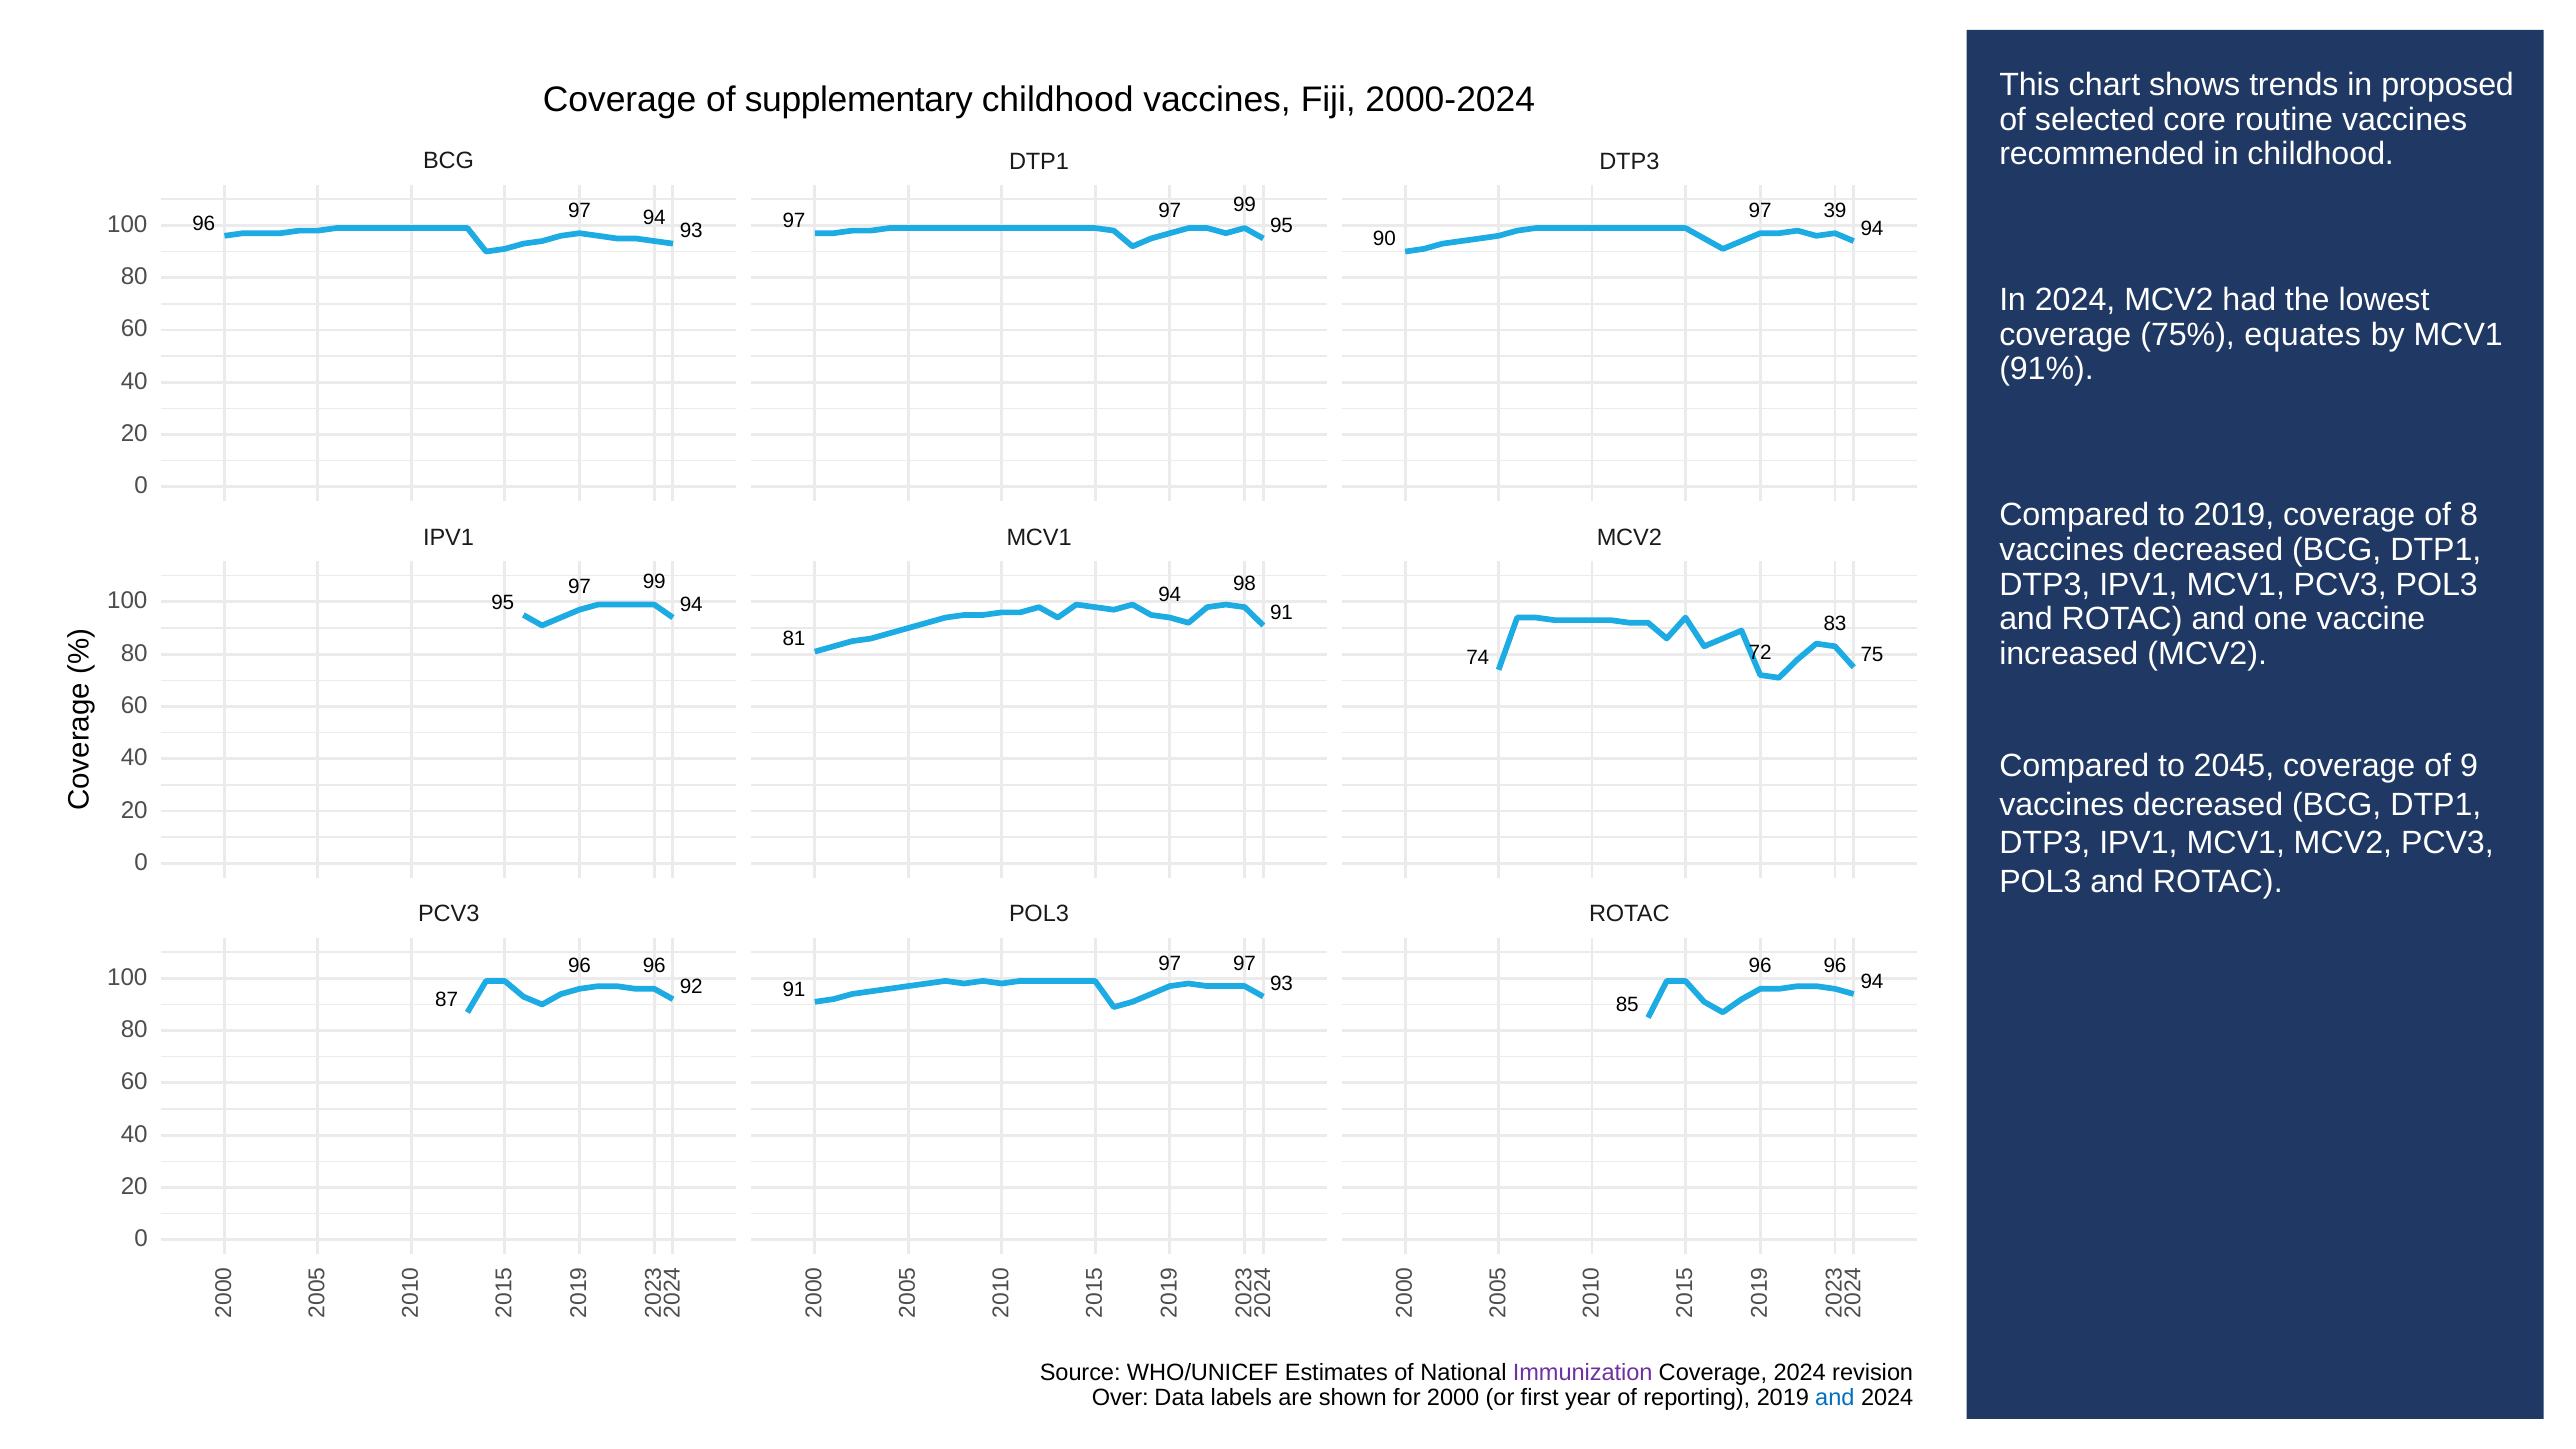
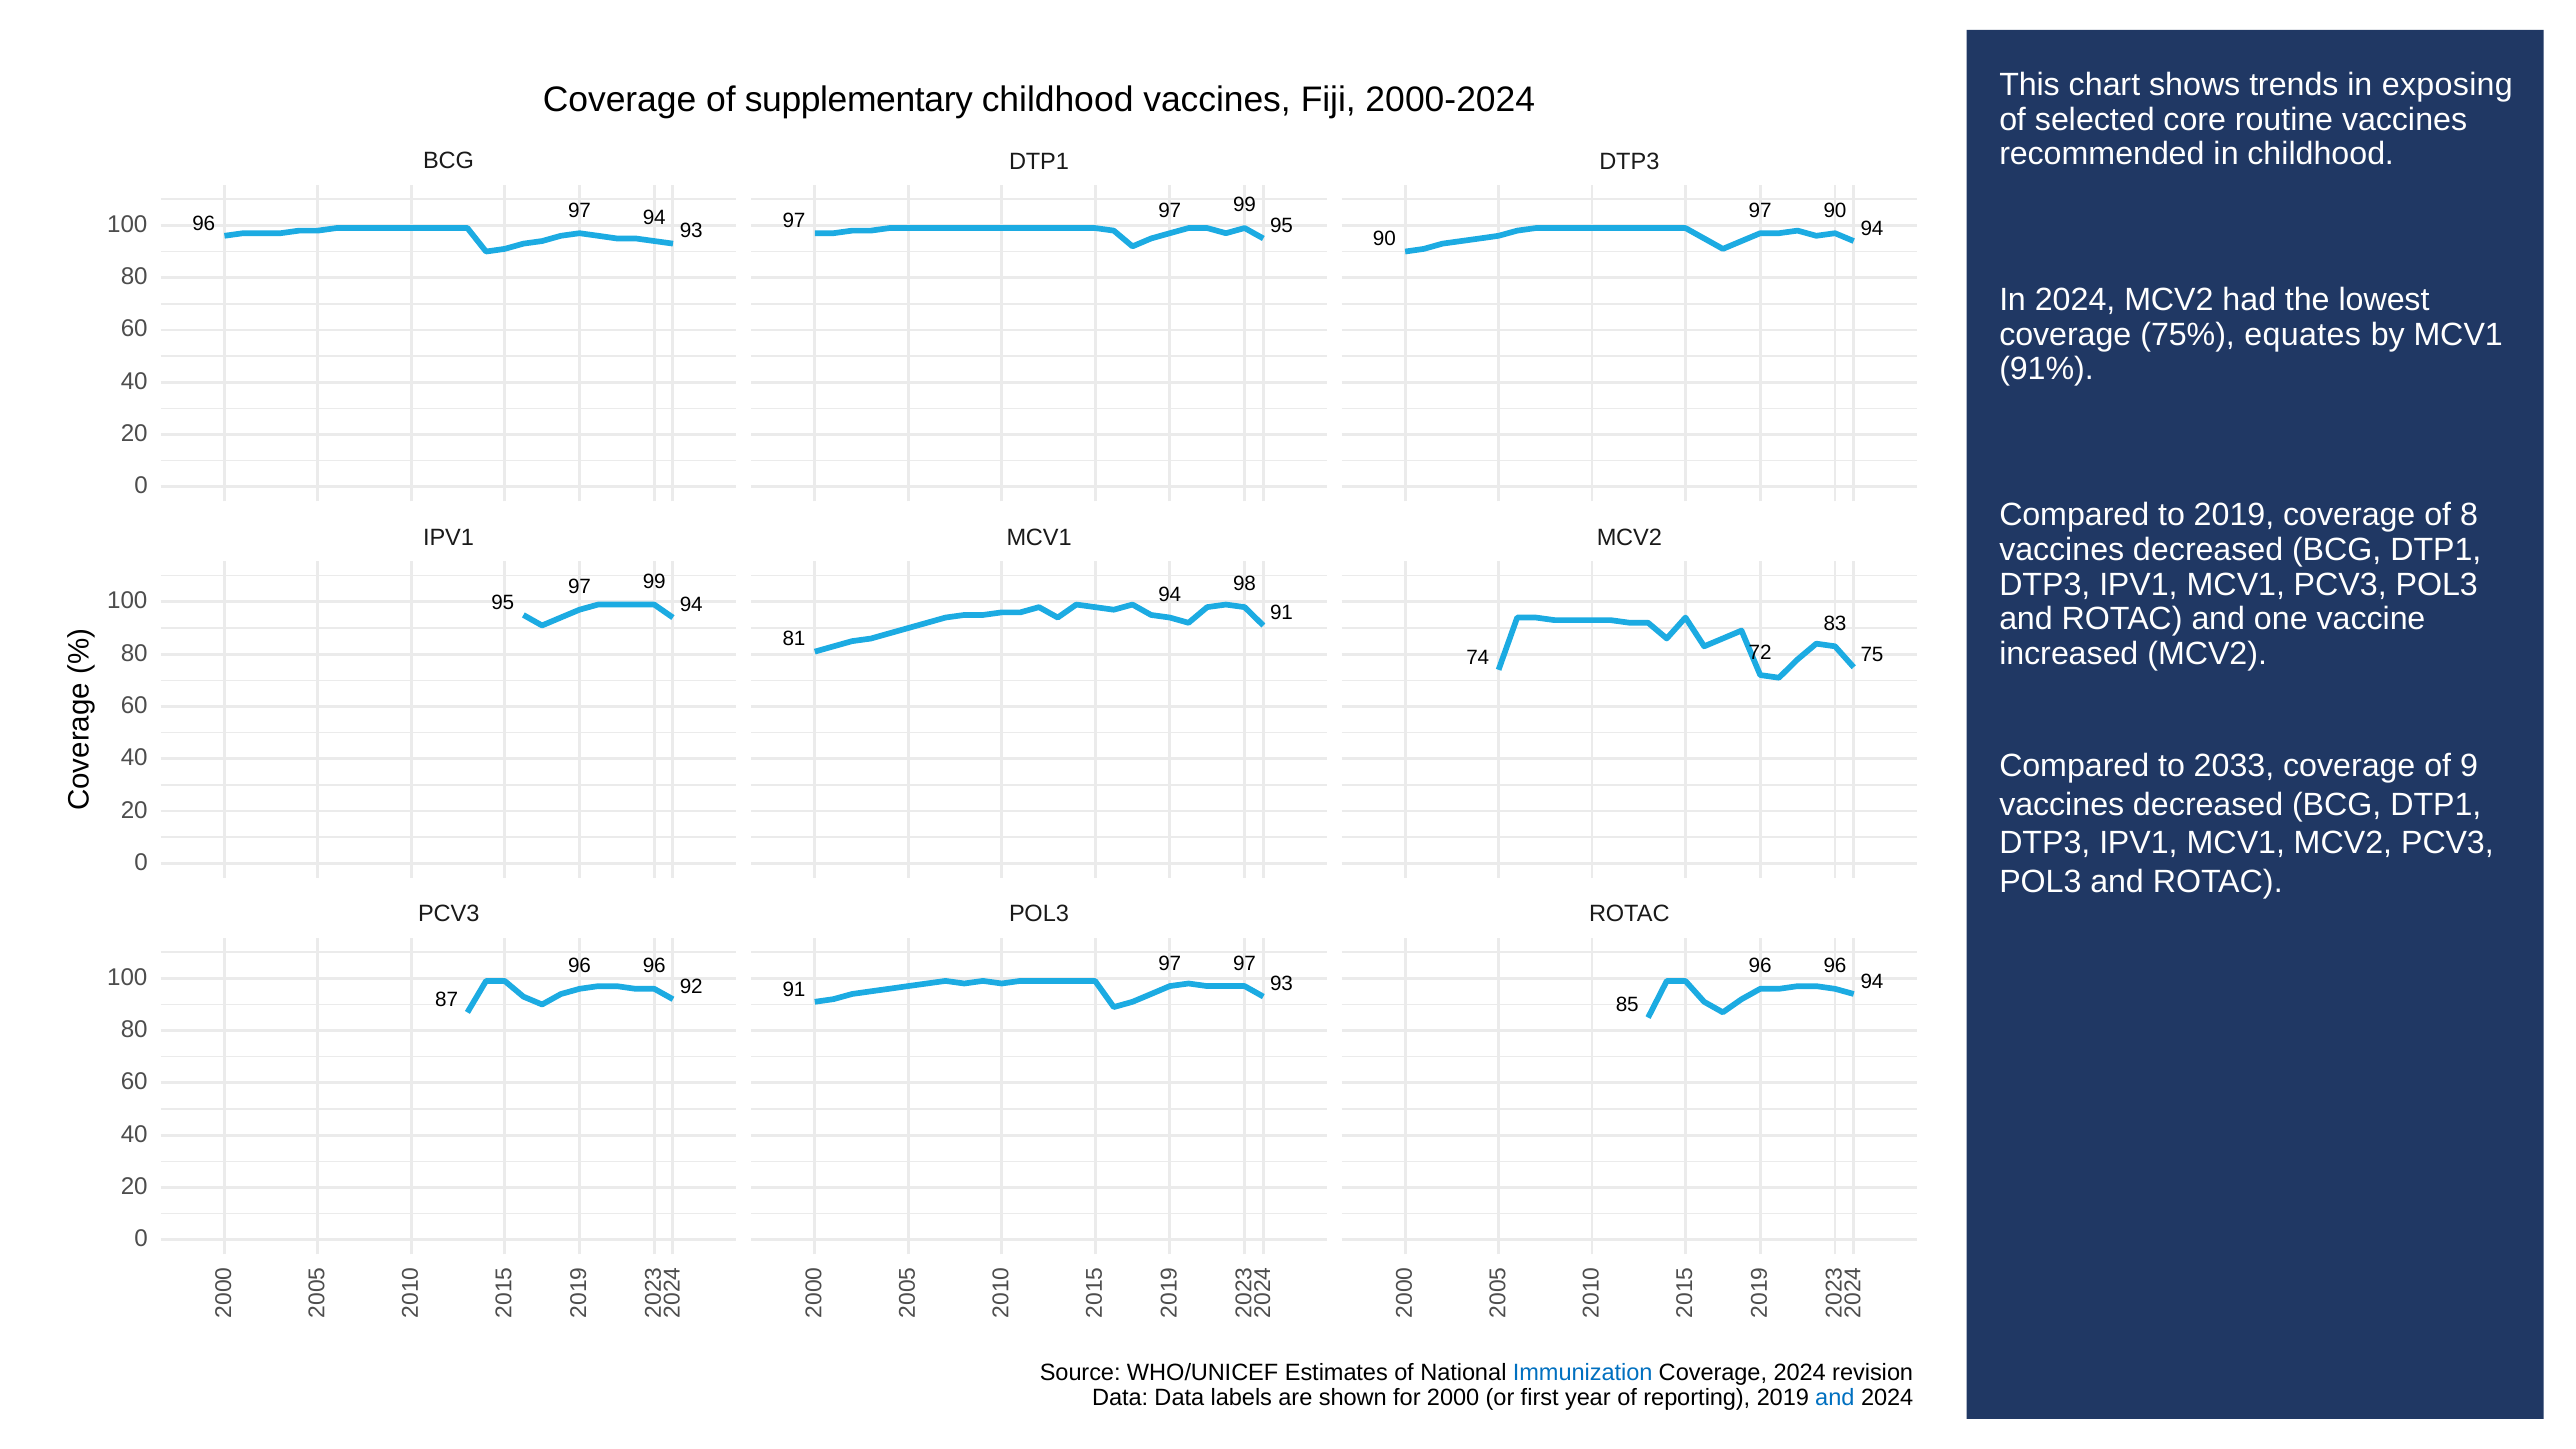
proposed: proposed -> exposing
39 at (1835, 210): 39 -> 90
2045: 2045 -> 2033
Immunization colour: purple -> blue
Over at (1120, 1398): Over -> Data
